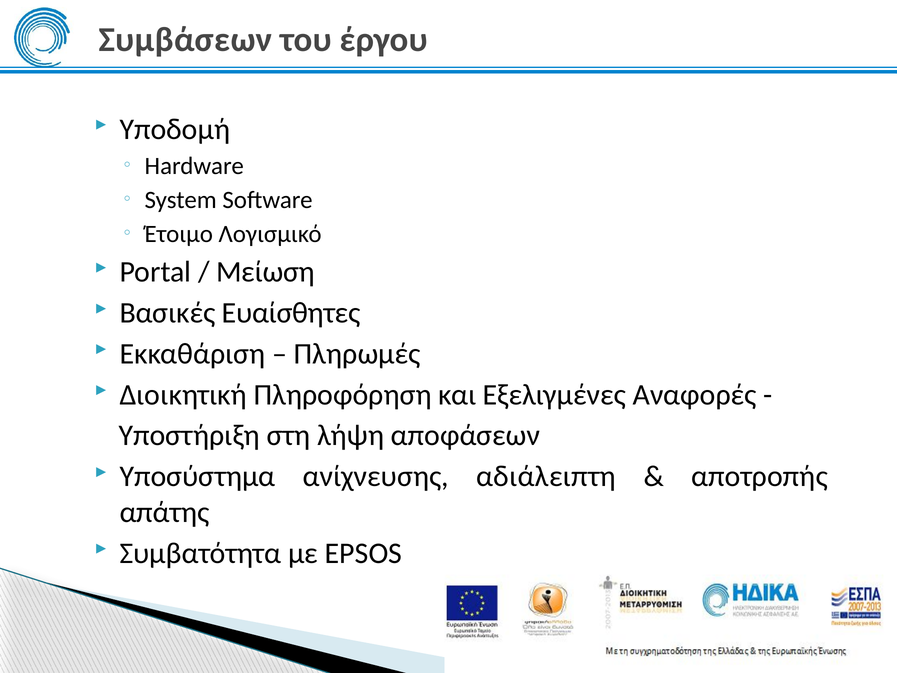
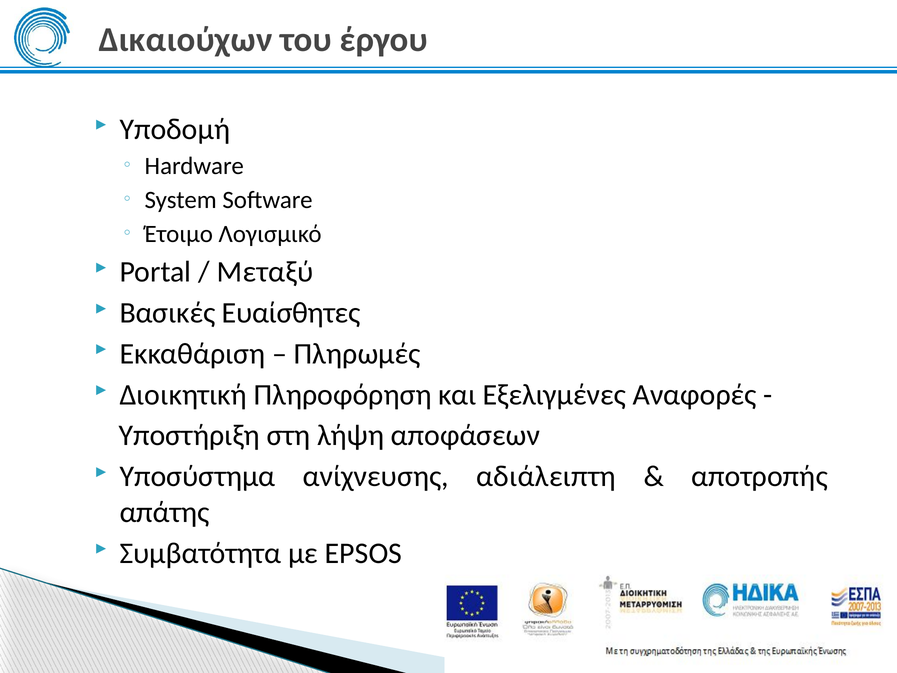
Συμβάσεων: Συμβάσεων -> Δικαιούχων
Μείωση: Μείωση -> Μεταξύ
